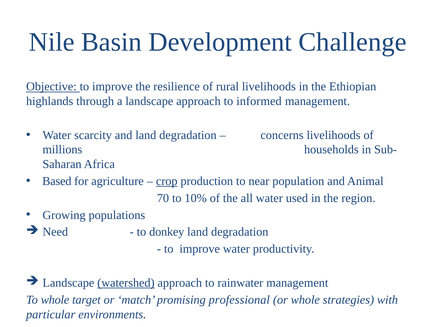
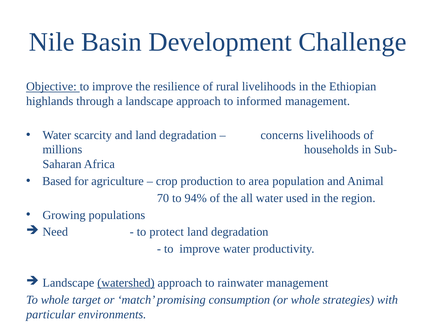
crop underline: present -> none
near: near -> area
10%: 10% -> 94%
donkey: donkey -> protect
professional: professional -> consumption
